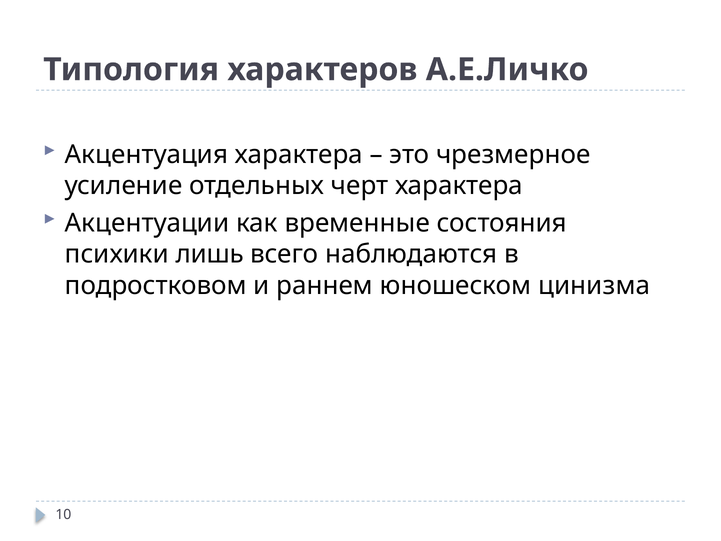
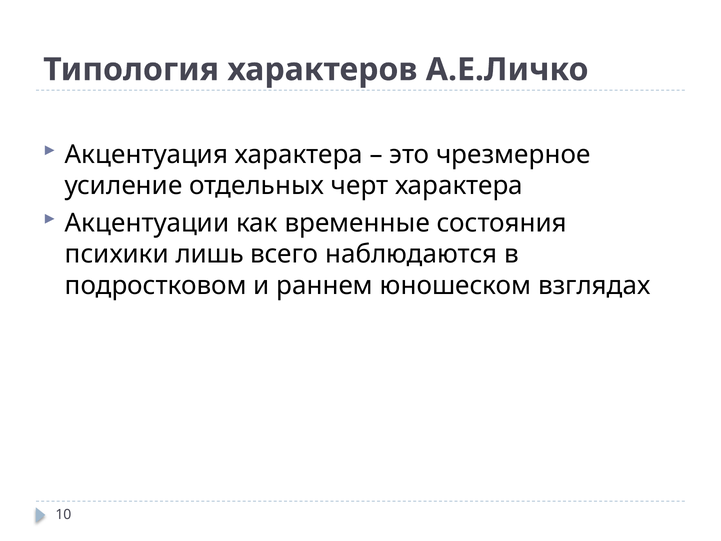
цинизма: цинизма -> взглядах
